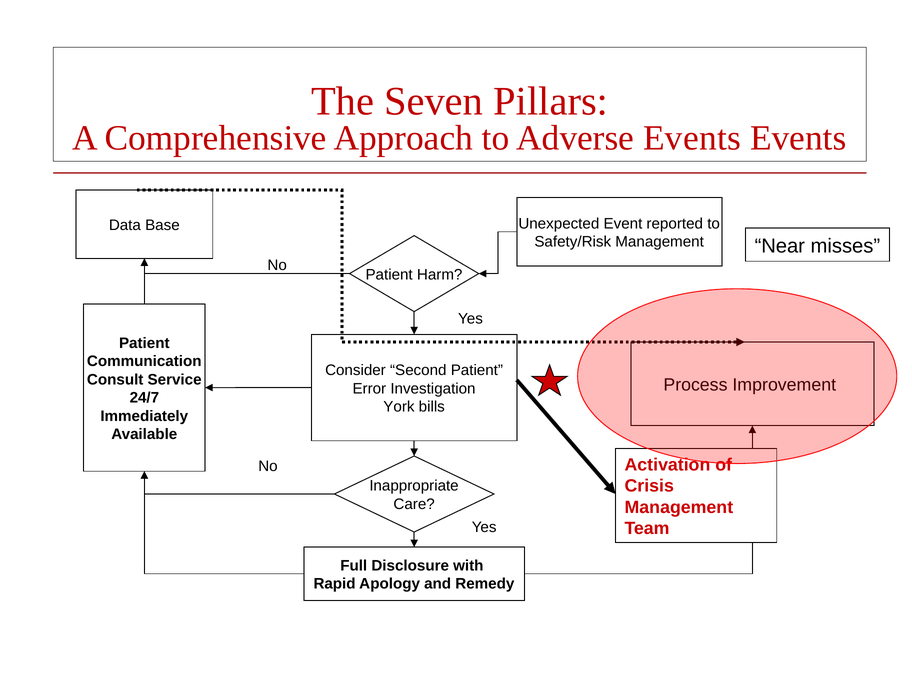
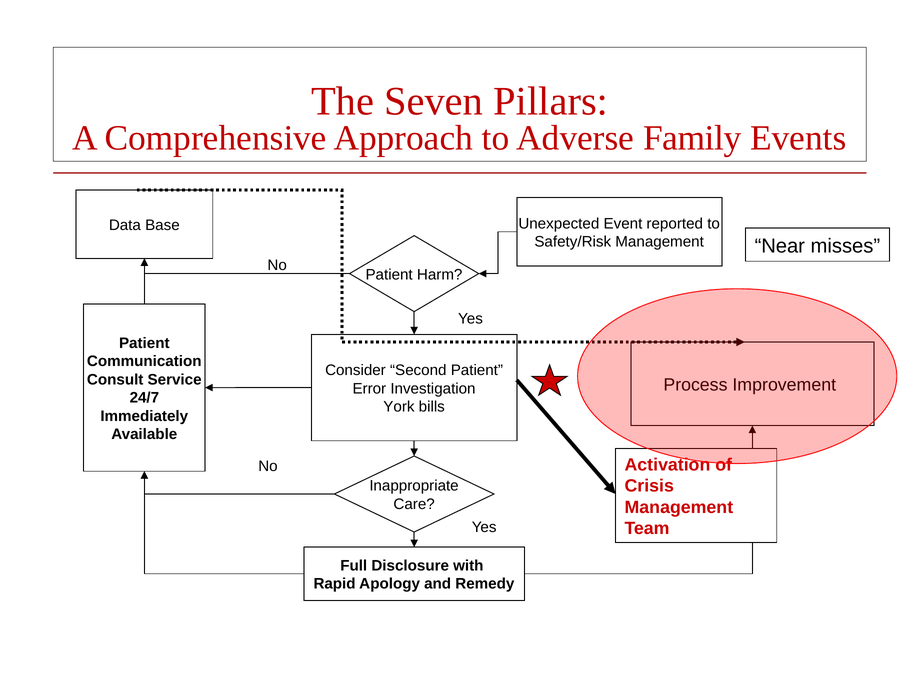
Adverse Events: Events -> Family
